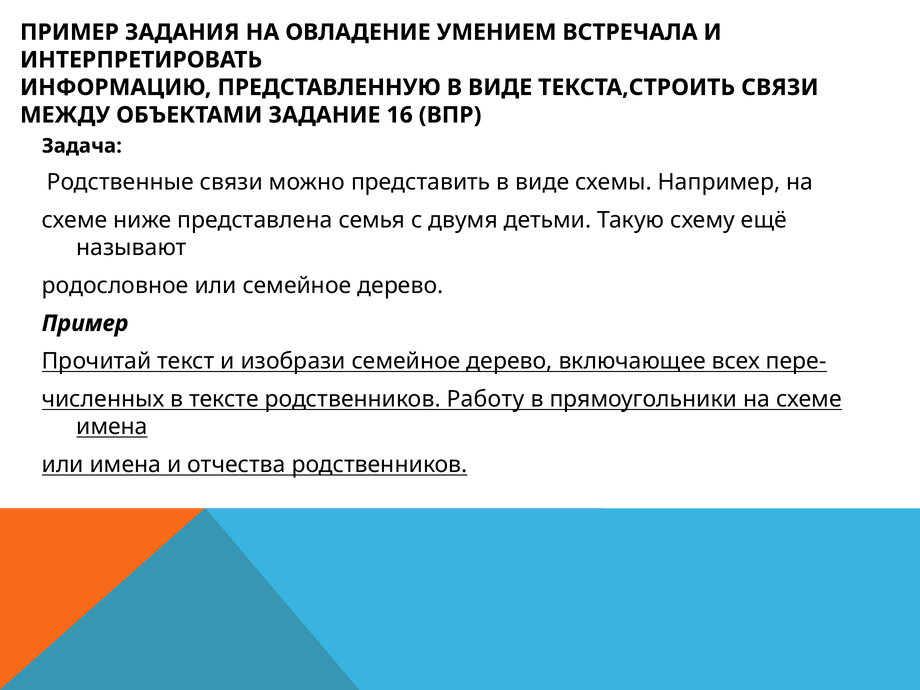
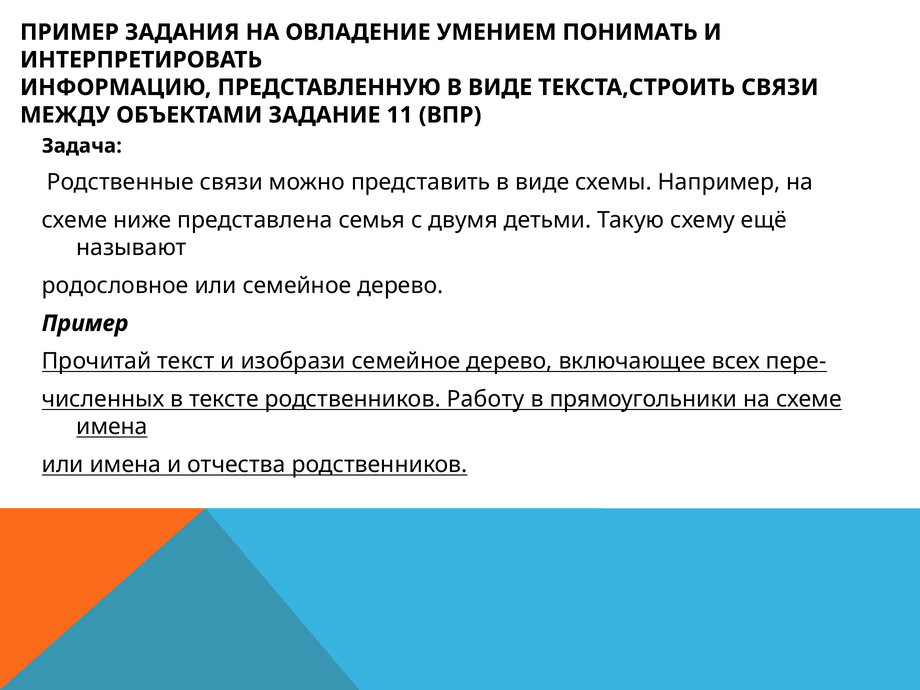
ВСТРЕЧАЛА: ВСТРЕЧАЛА -> ПОНИМАТЬ
16: 16 -> 11
